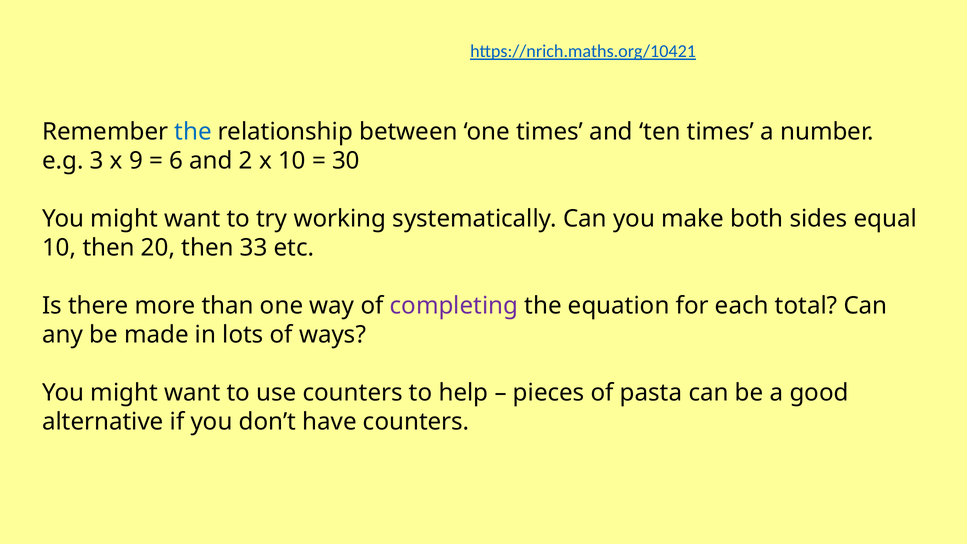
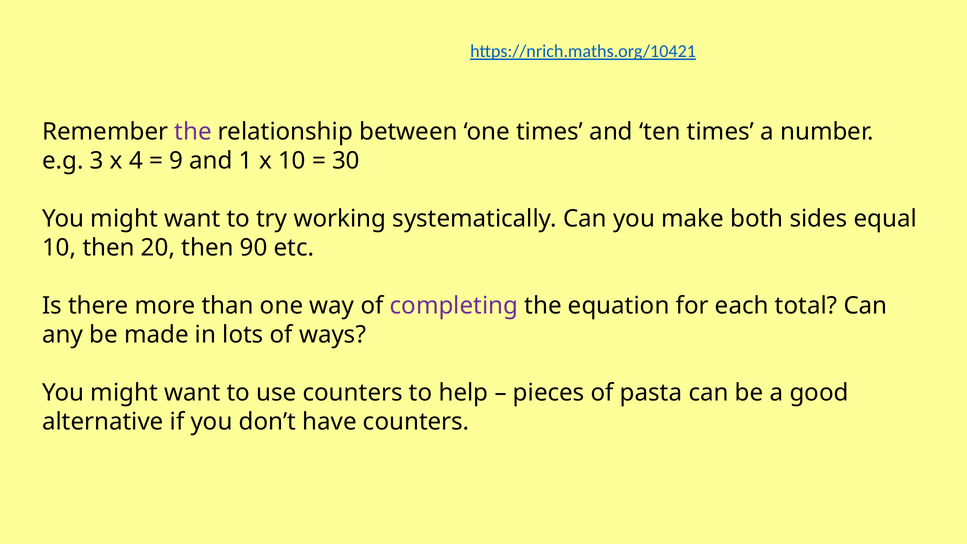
the at (193, 132) colour: blue -> purple
9: 9 -> 4
6: 6 -> 9
2: 2 -> 1
33: 33 -> 90
